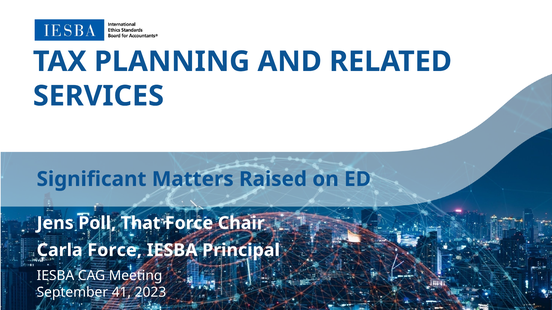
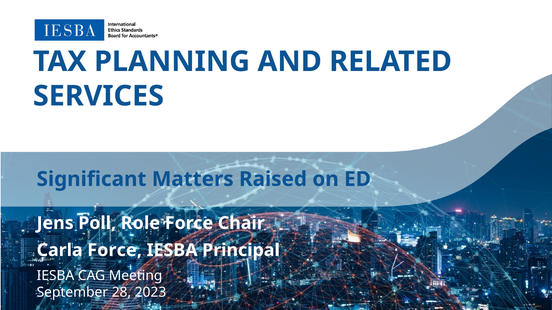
That: That -> Role
41: 41 -> 28
